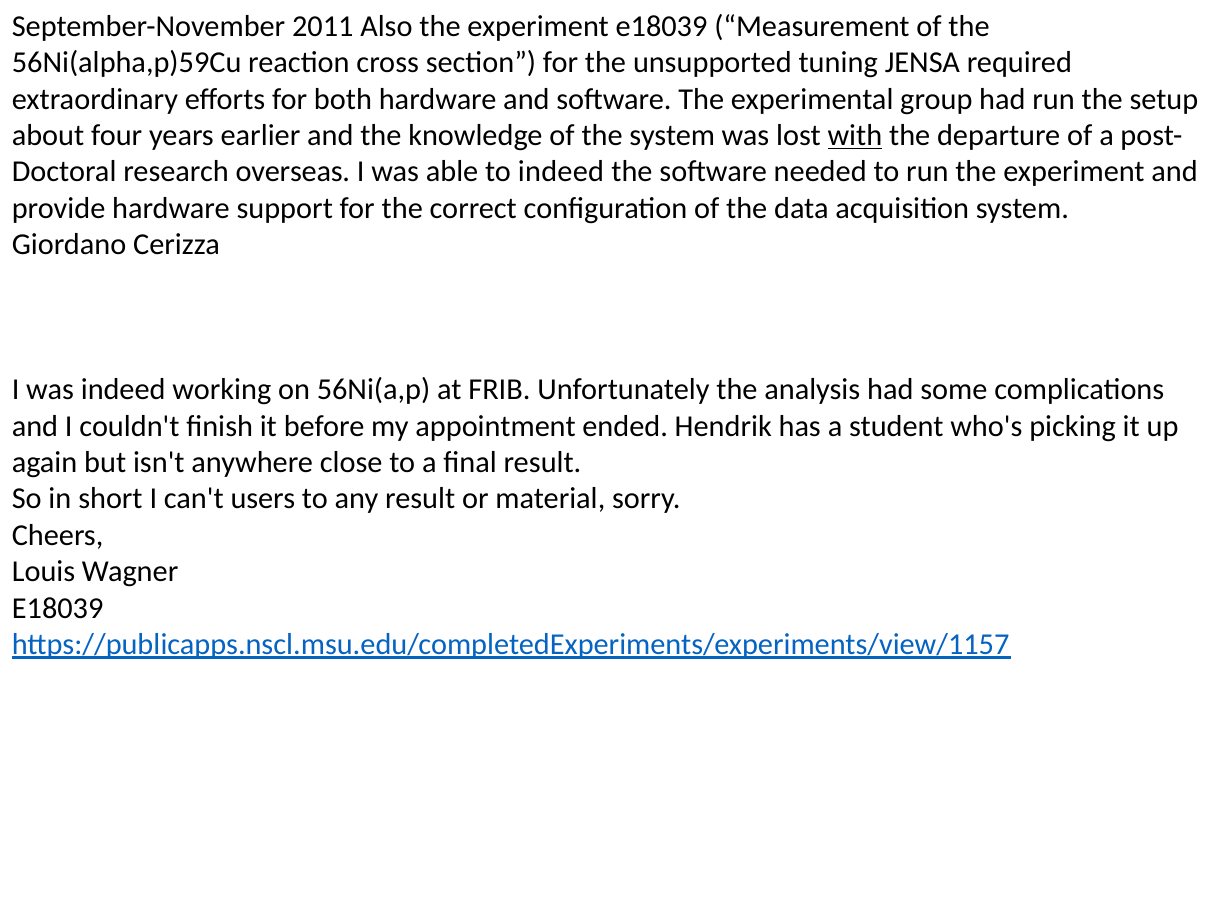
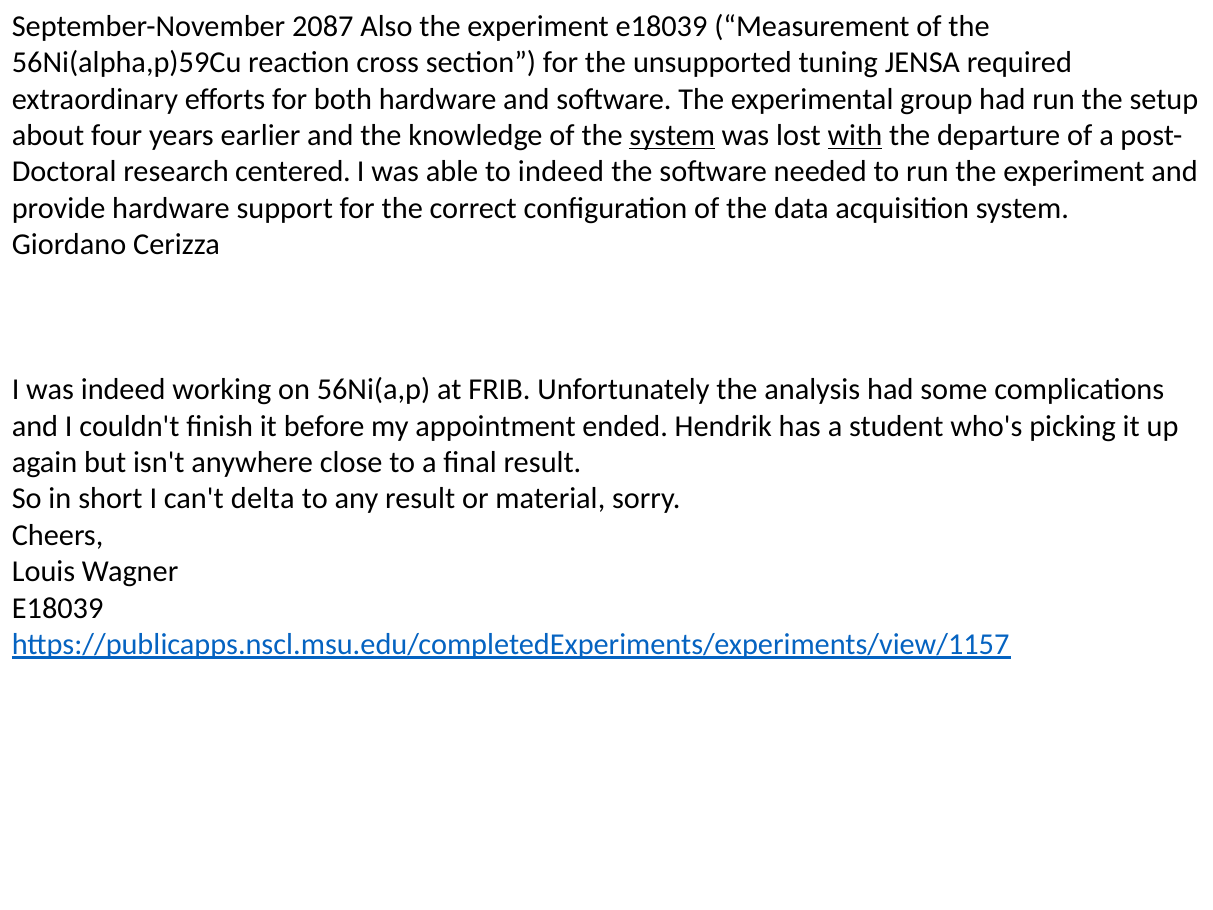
2011: 2011 -> 2087
system at (672, 135) underline: none -> present
overseas: overseas -> centered
users: users -> delta
